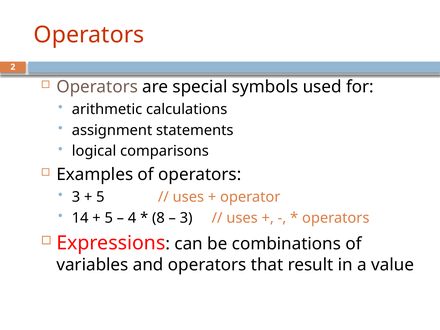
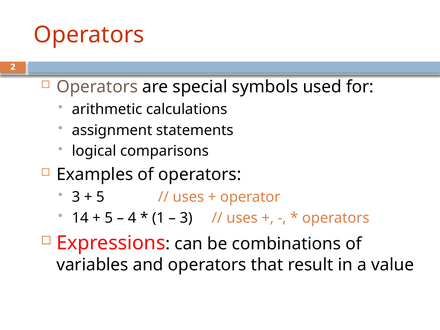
8: 8 -> 1
